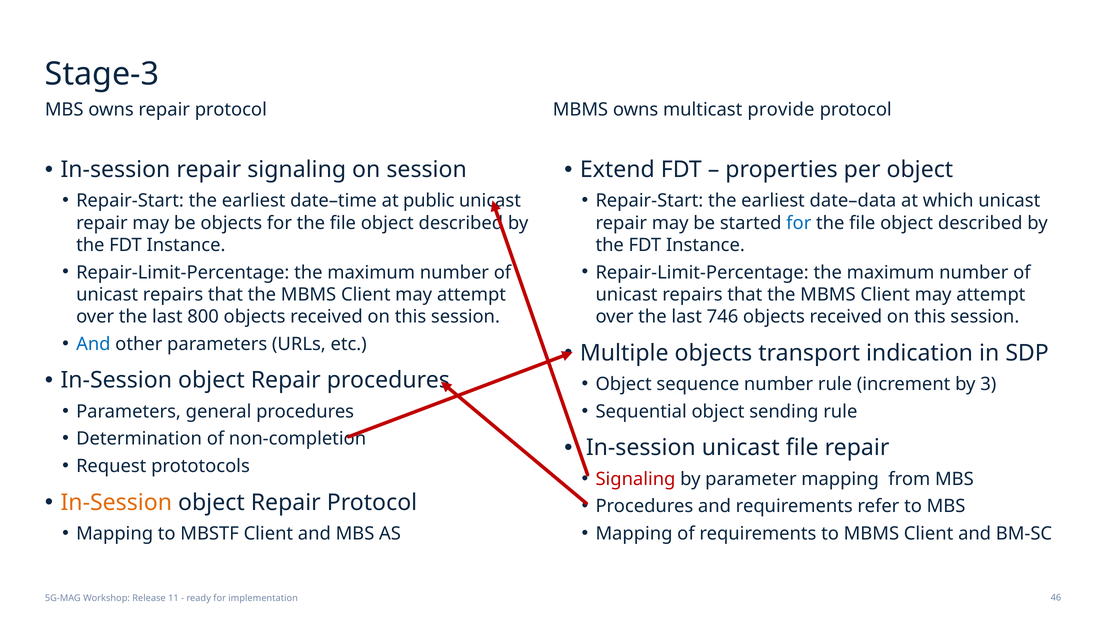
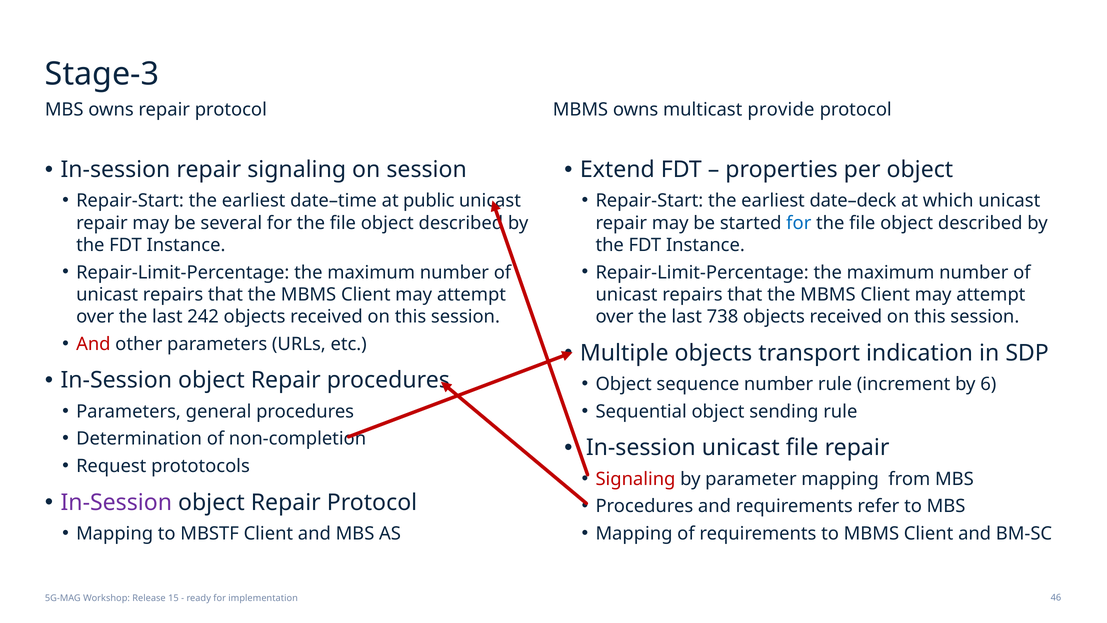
date–data: date–data -> date–deck
be objects: objects -> several
800: 800 -> 242
746: 746 -> 738
And at (93, 344) colour: blue -> red
3: 3 -> 6
In-Session at (116, 502) colour: orange -> purple
11: 11 -> 15
